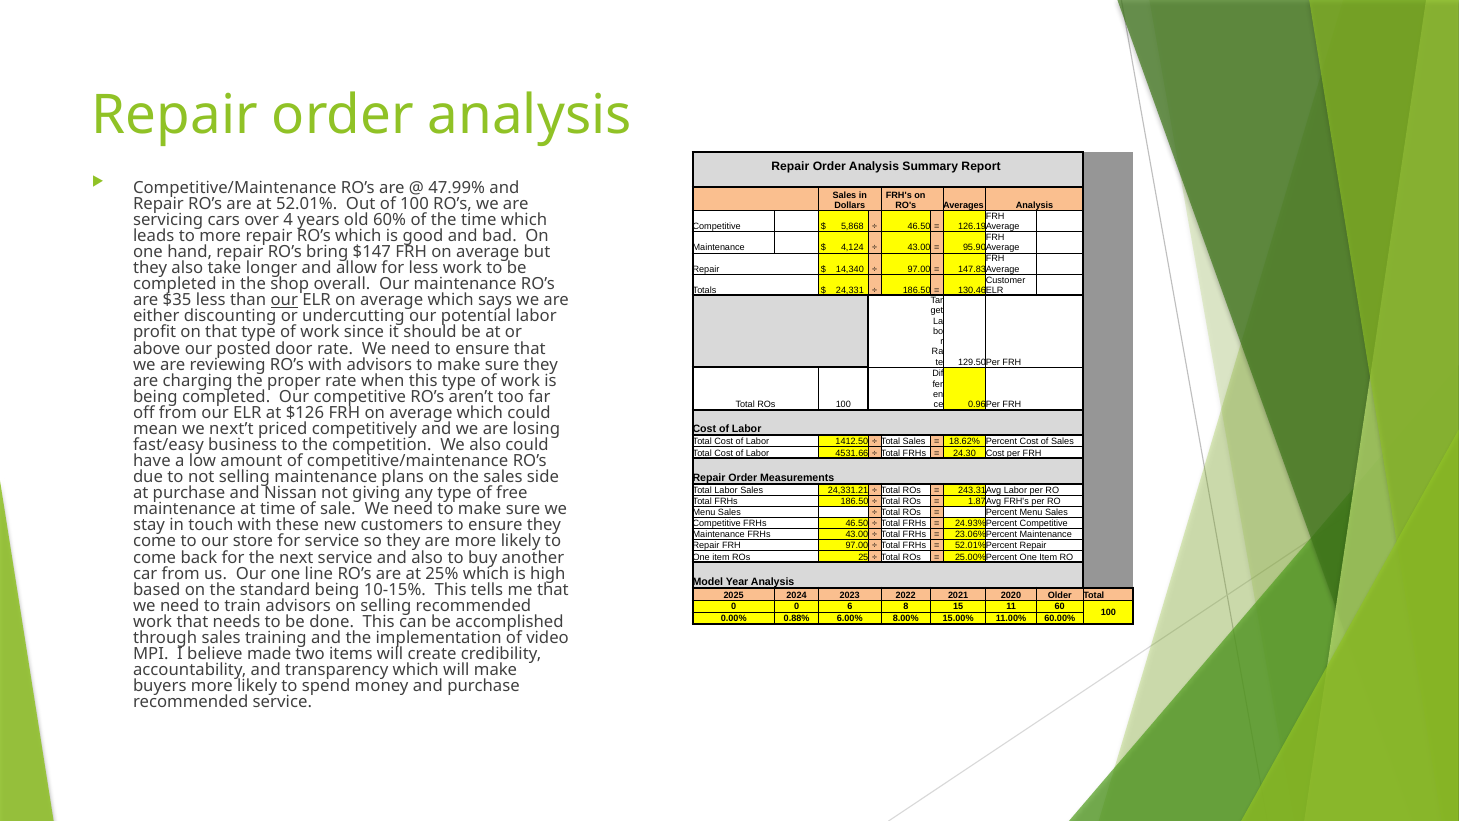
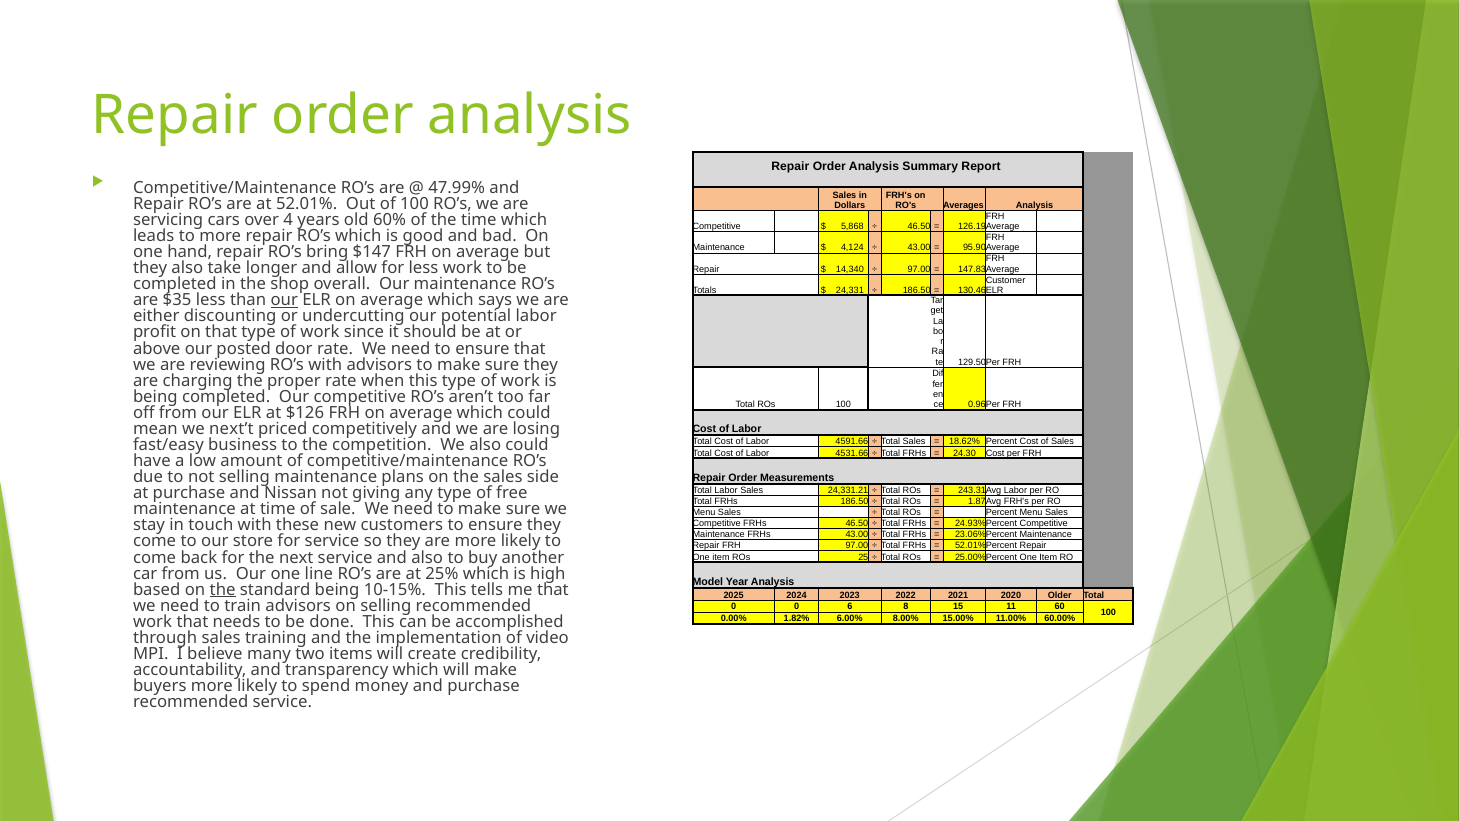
1412.50: 1412.50 -> 4591.66
the at (223, 589) underline: none -> present
0.88%: 0.88% -> 1.82%
made: made -> many
